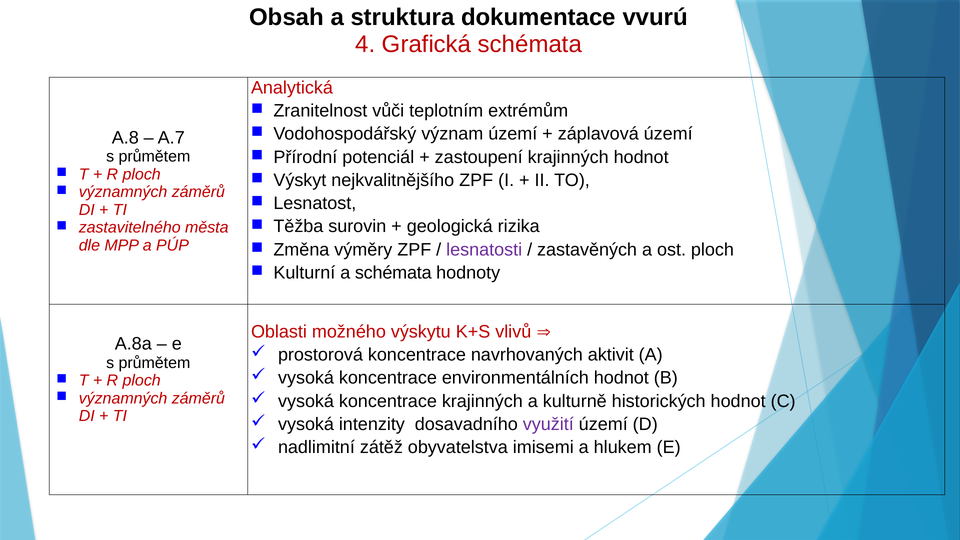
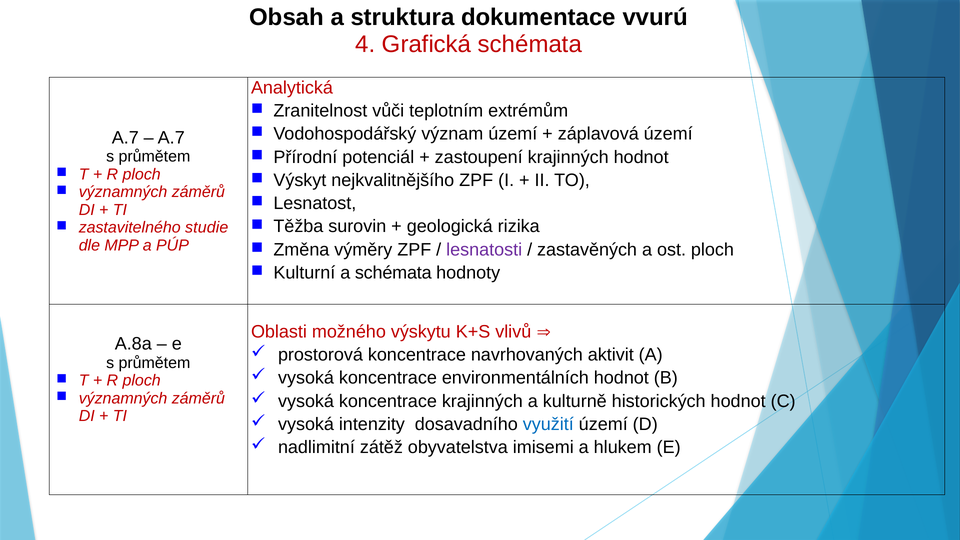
A.8 at (125, 138): A.8 -> A.7
města: města -> studie
využití colour: purple -> blue
